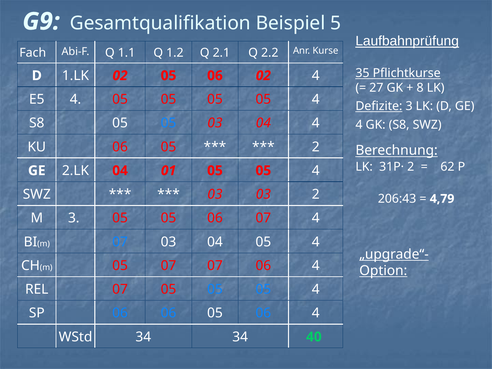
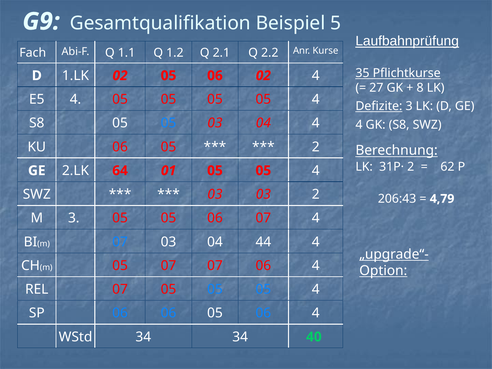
2.LK 04: 04 -> 64
04 05: 05 -> 44
